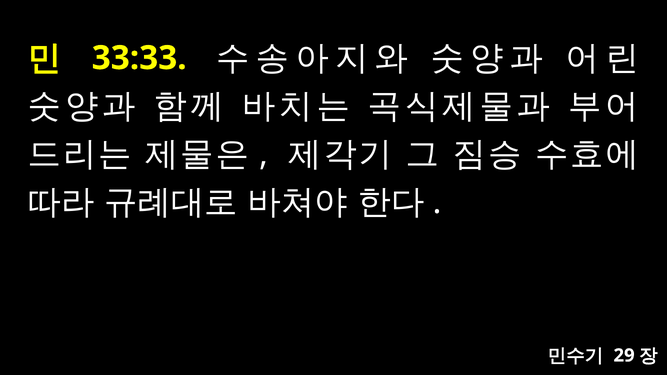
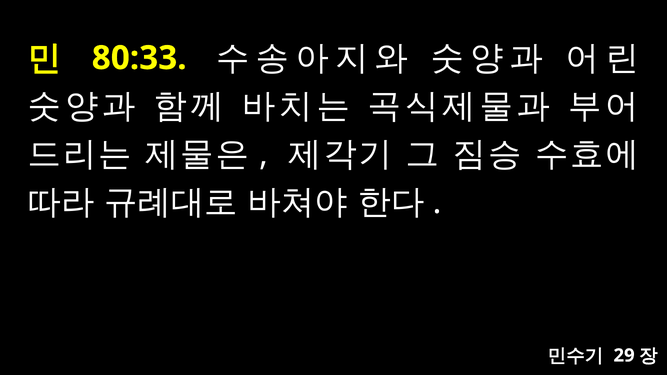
33:33: 33:33 -> 80:33
